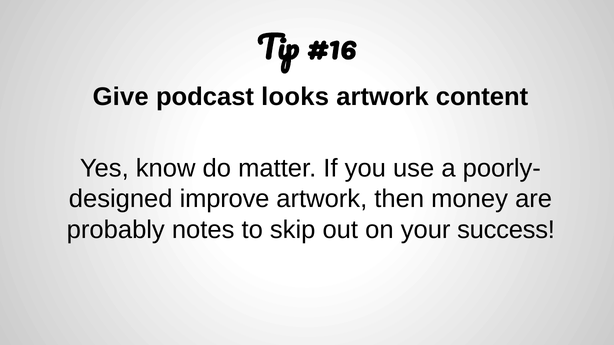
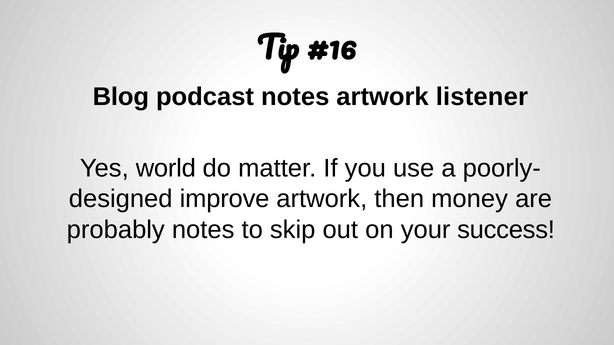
Give: Give -> Blog
podcast looks: looks -> notes
content: content -> listener
know: know -> world
